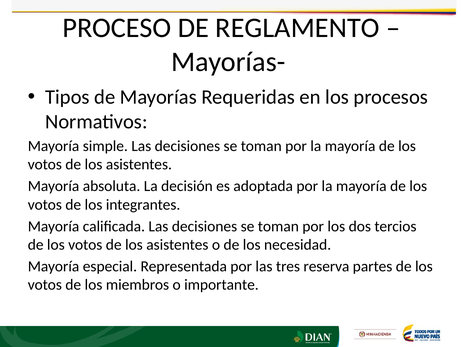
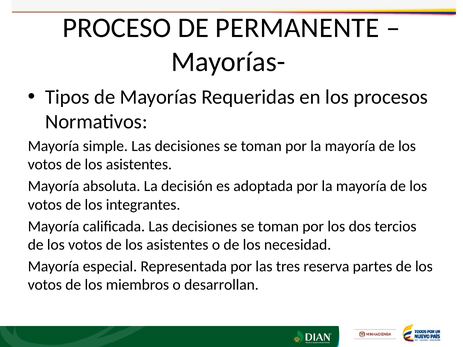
REGLAMENTO: REGLAMENTO -> PERMANENTE
importante: importante -> desarrollan
